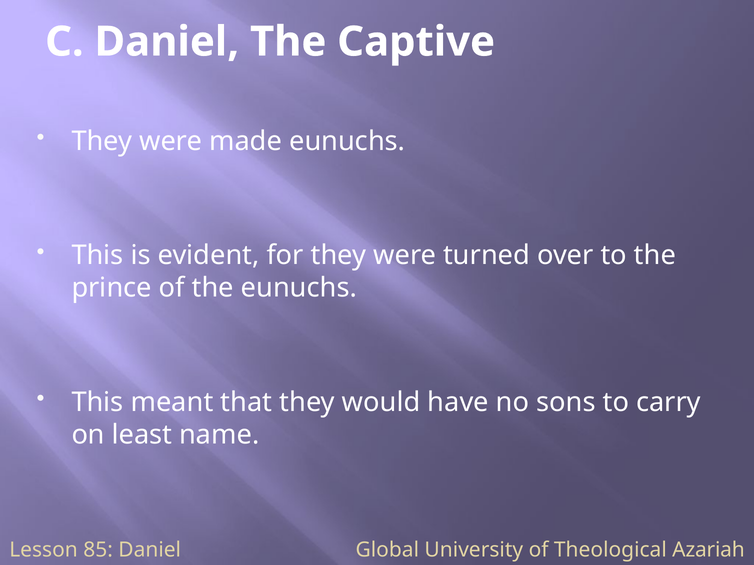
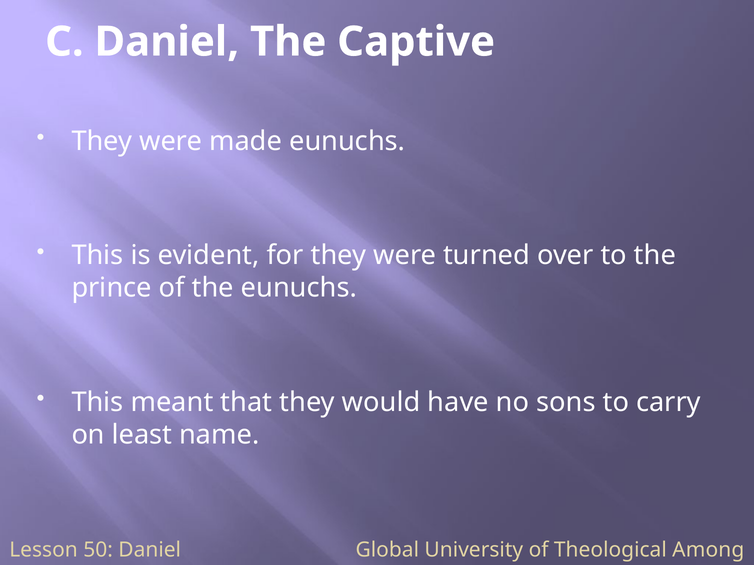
85: 85 -> 50
Azariah: Azariah -> Among
